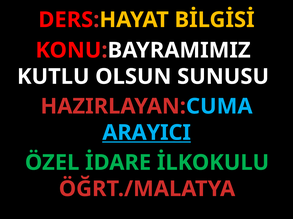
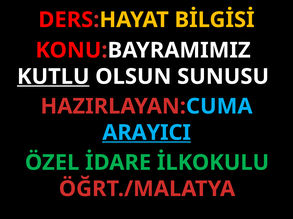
KUTLU underline: none -> present
